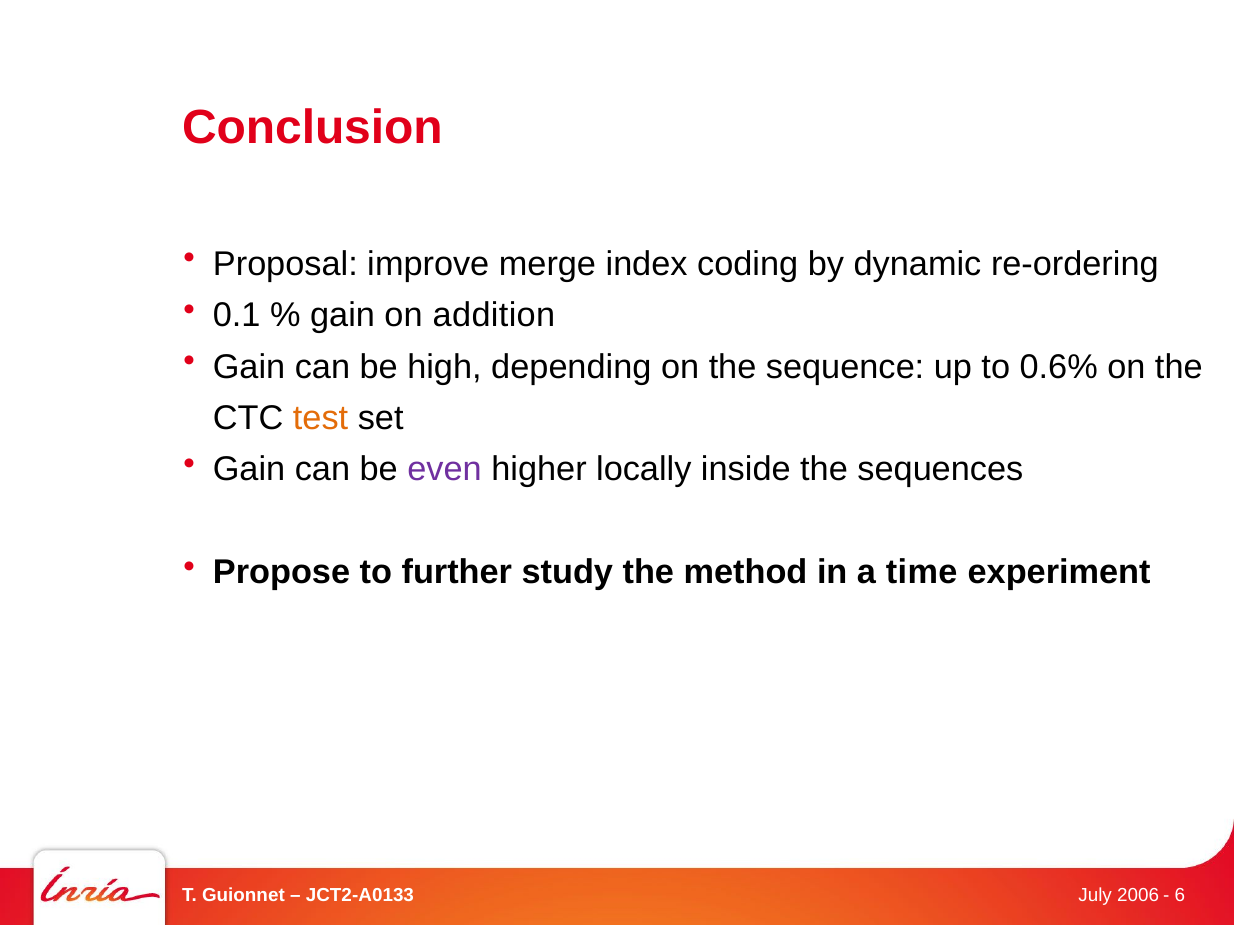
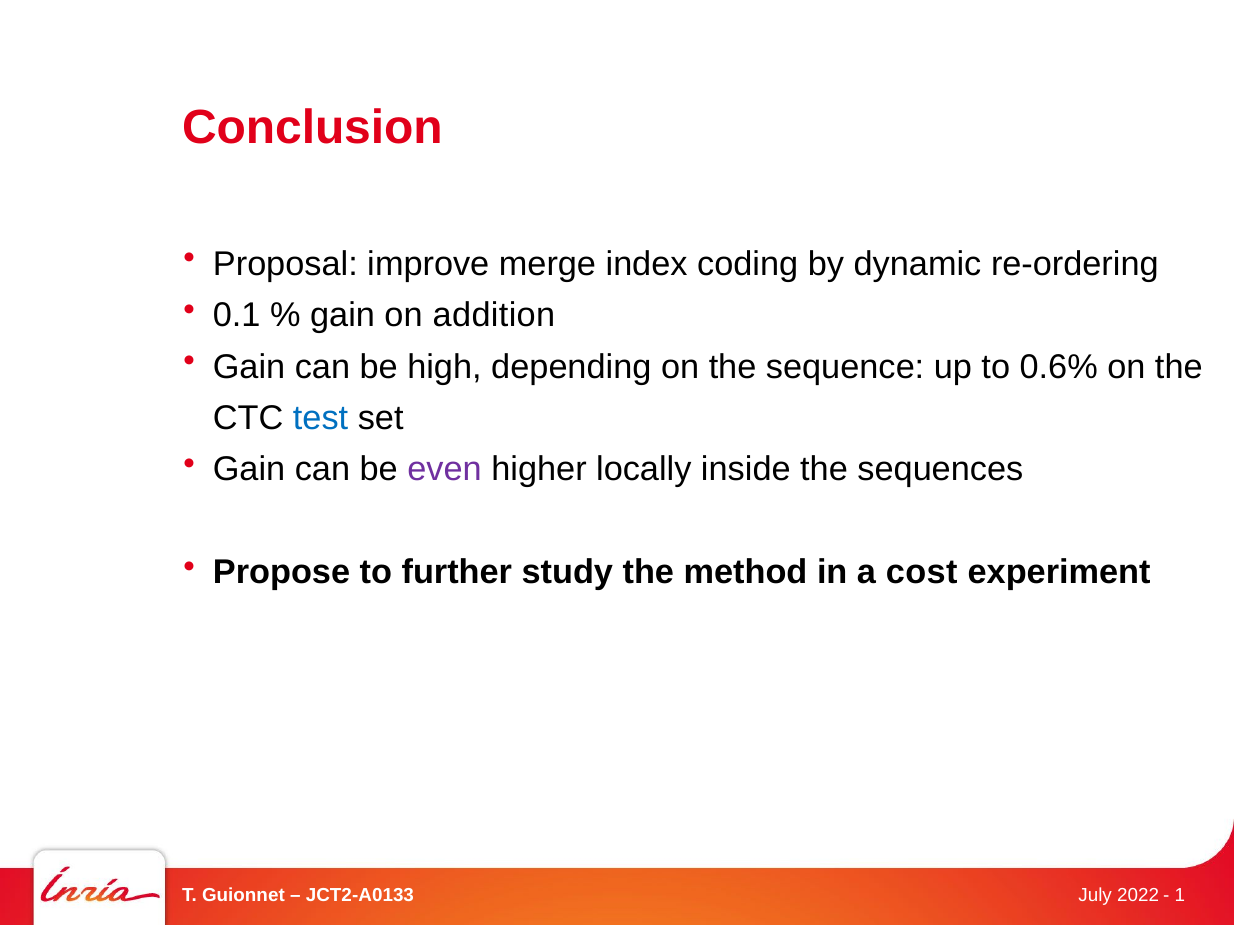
test colour: orange -> blue
time: time -> cost
6: 6 -> 1
2006: 2006 -> 2022
